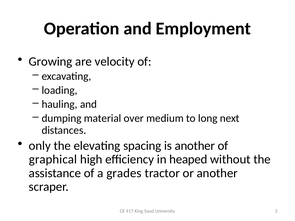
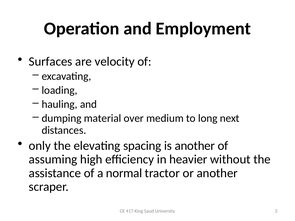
Growing: Growing -> Surfaces
graphical: graphical -> assuming
heaped: heaped -> heavier
grades: grades -> normal
